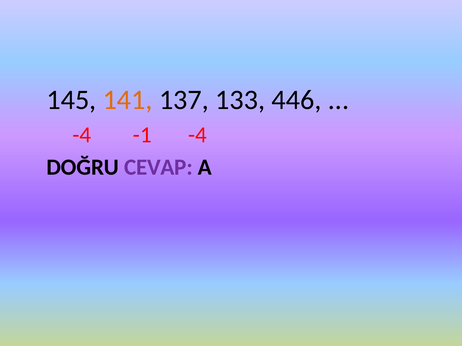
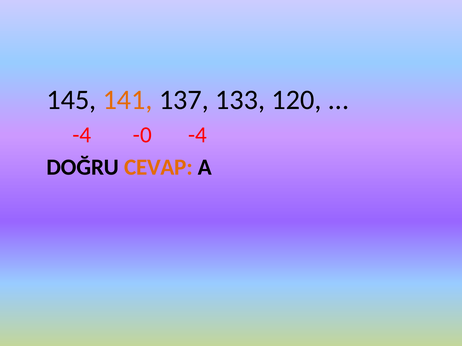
446: 446 -> 120
-1: -1 -> -0
CEVAP colour: purple -> orange
